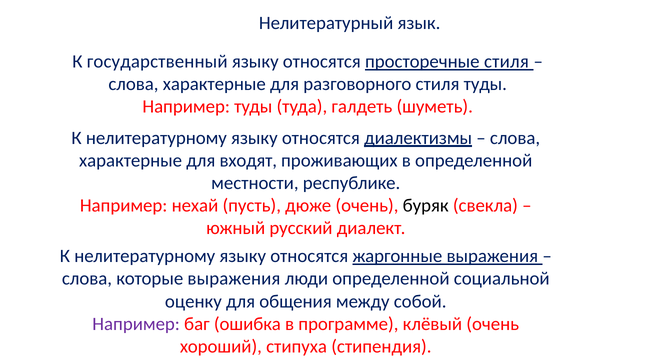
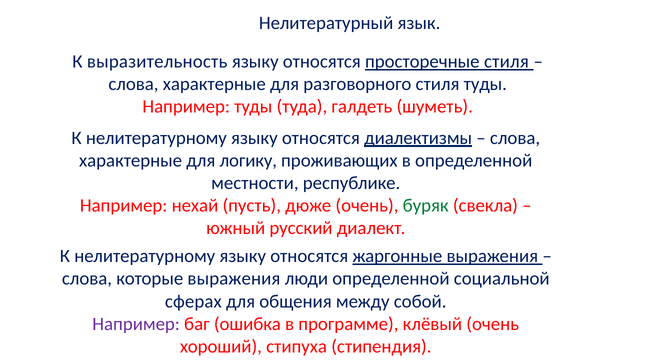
государственный: государственный -> выразительность
входят: входят -> логику
буряк colour: black -> green
оценку: оценку -> сферах
